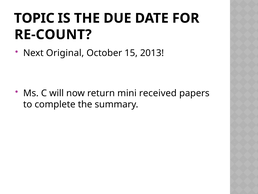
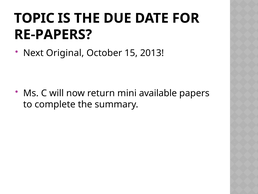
RE-COUNT: RE-COUNT -> RE-PAPERS
received: received -> available
